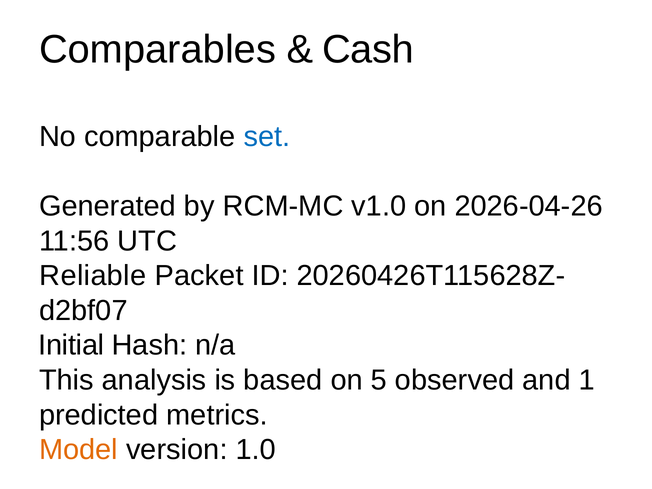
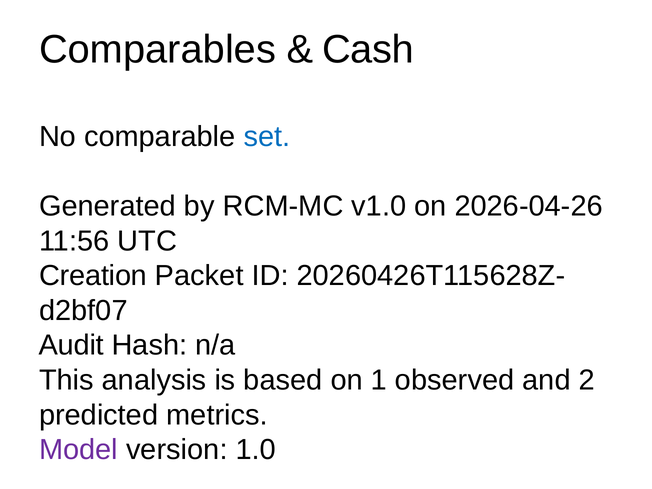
Reliable: Reliable -> Creation
Initial: Initial -> Audit
5: 5 -> 1
1: 1 -> 2
Model colour: orange -> purple
